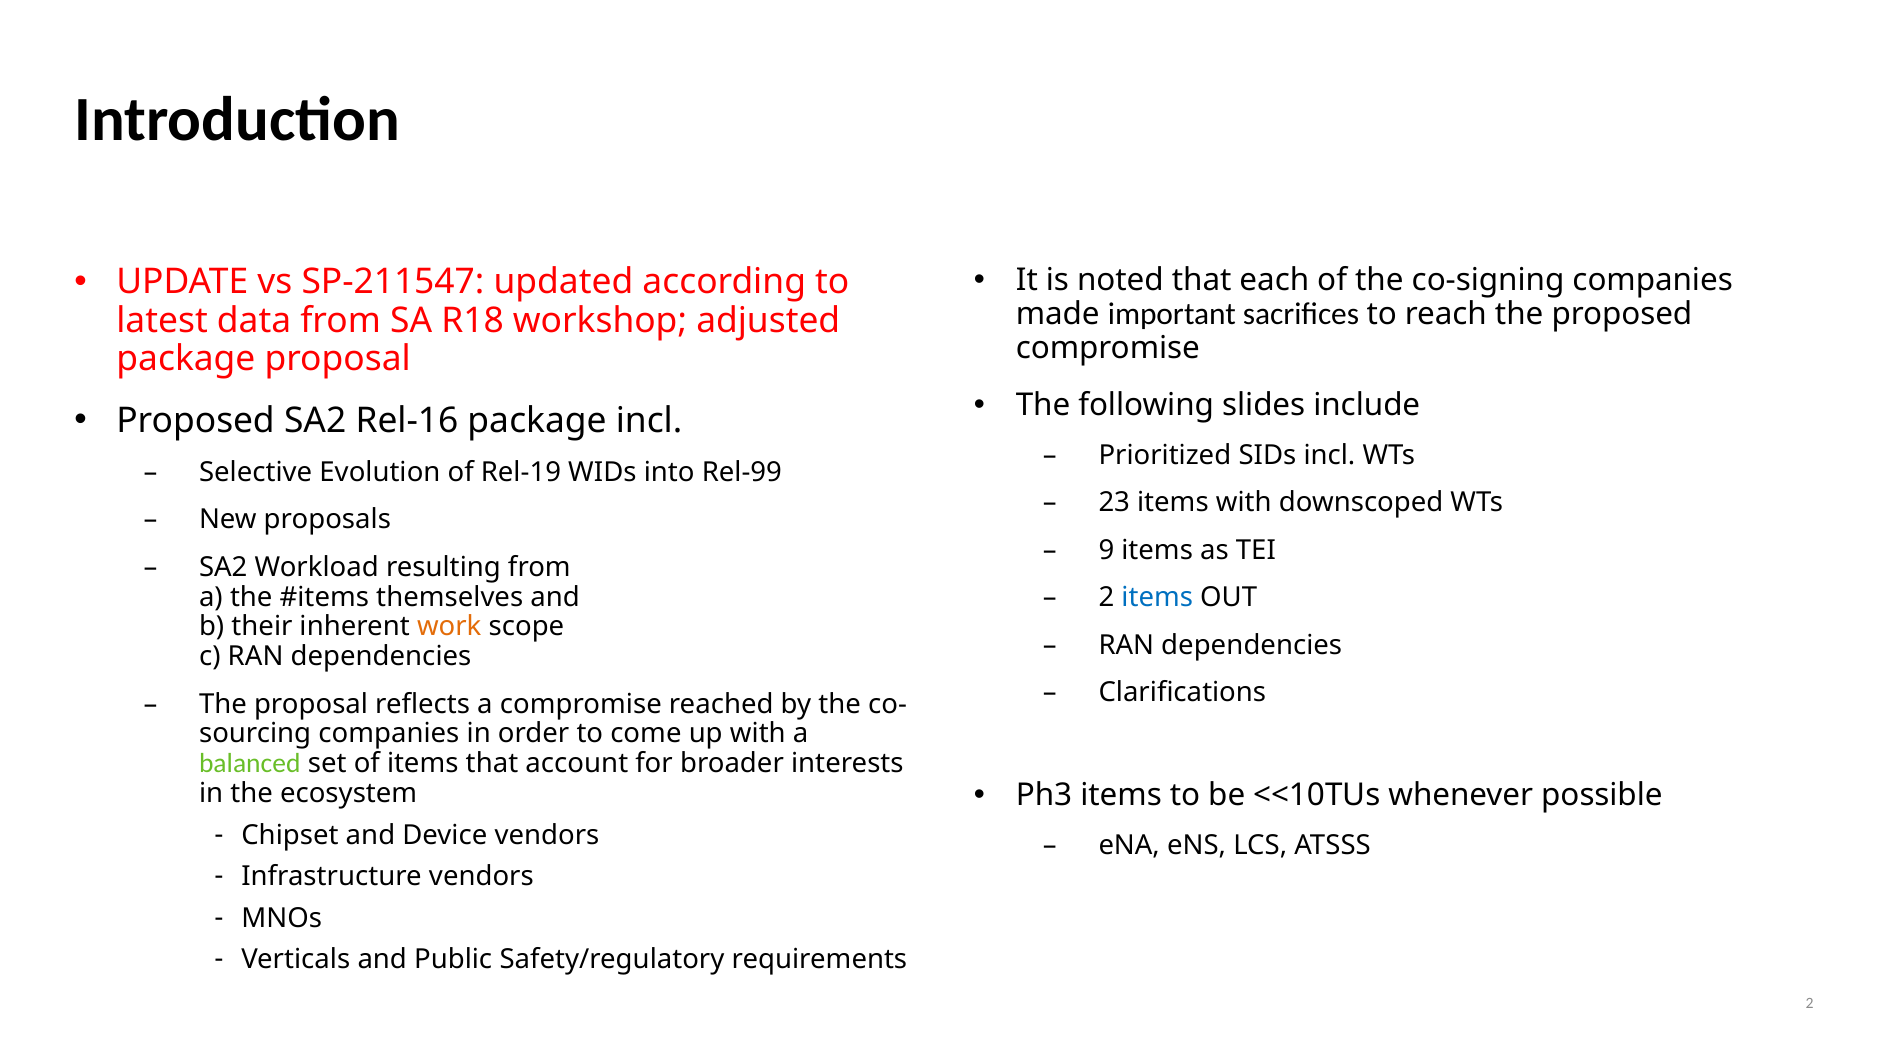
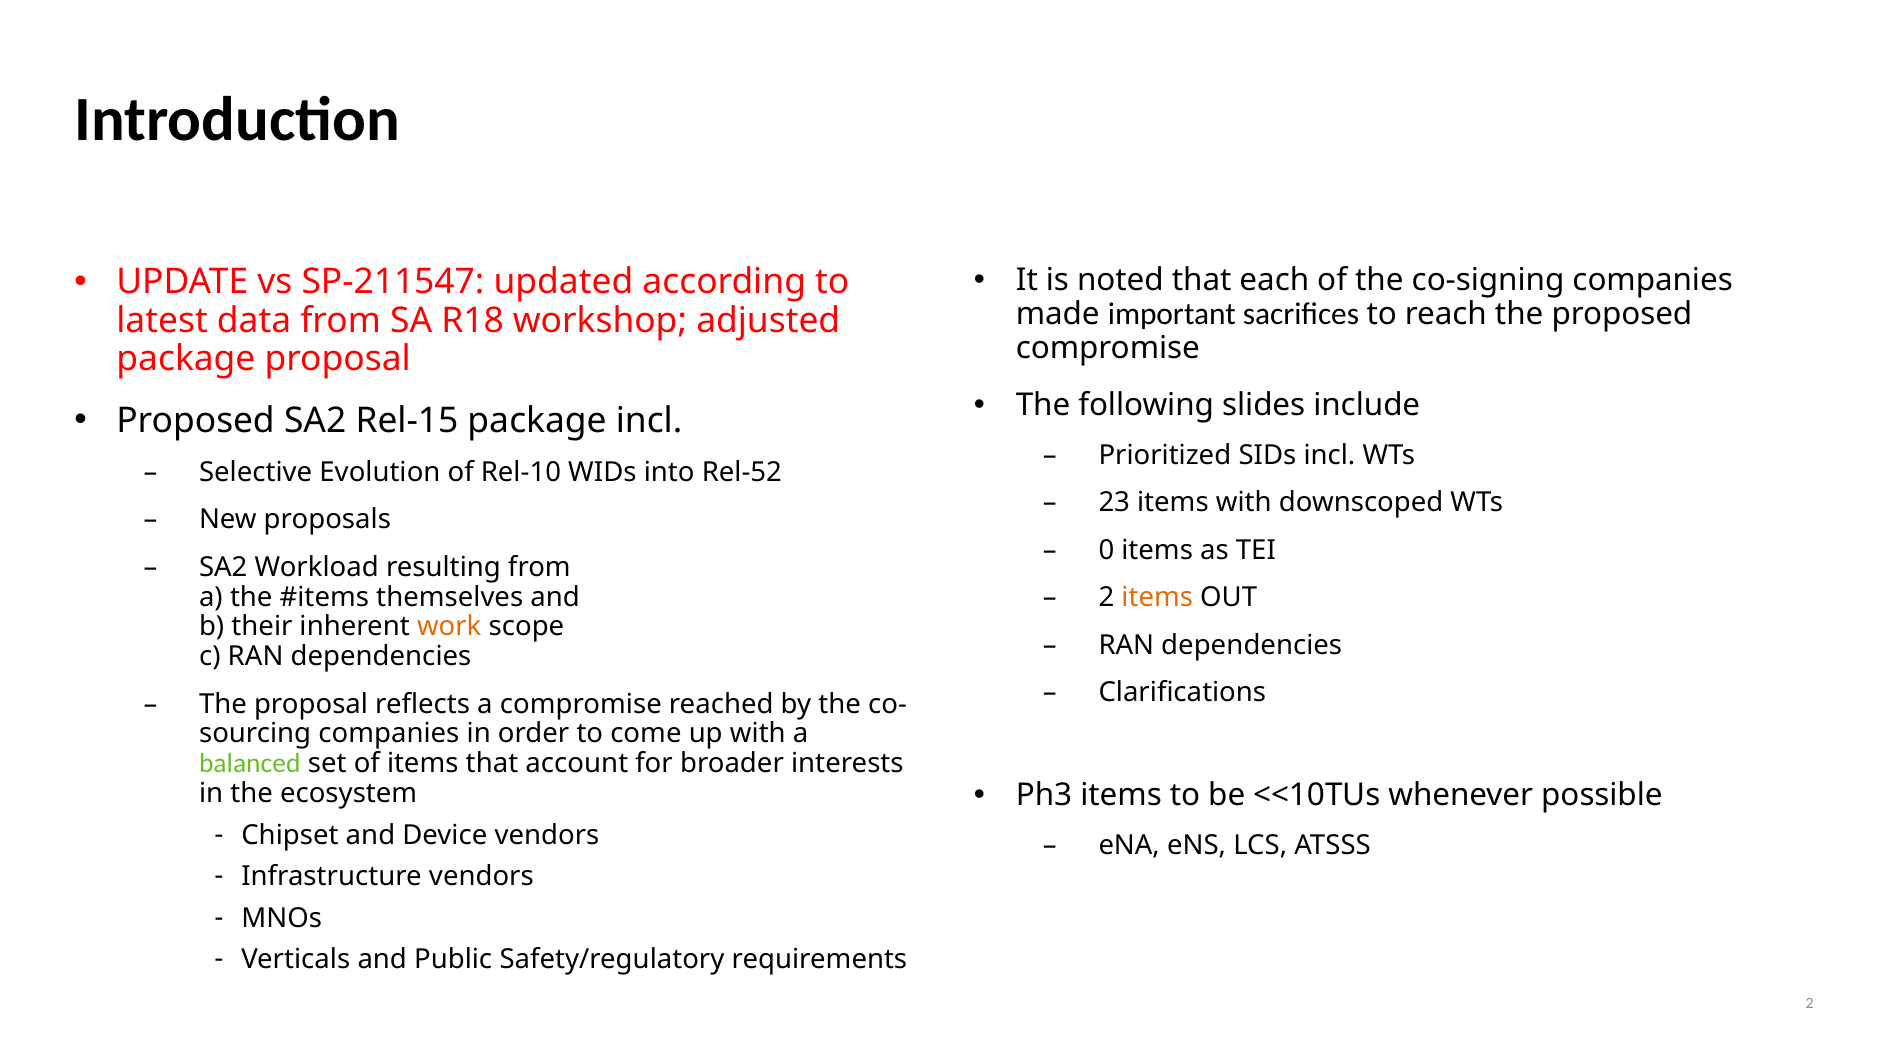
Rel-16: Rel-16 -> Rel-15
Rel-19: Rel-19 -> Rel-10
Rel-99: Rel-99 -> Rel-52
9: 9 -> 0
items at (1157, 597) colour: blue -> orange
